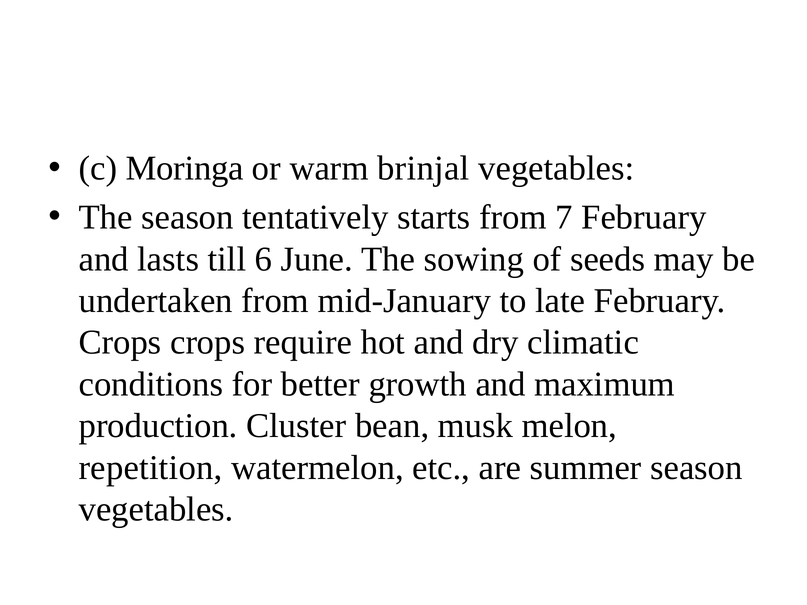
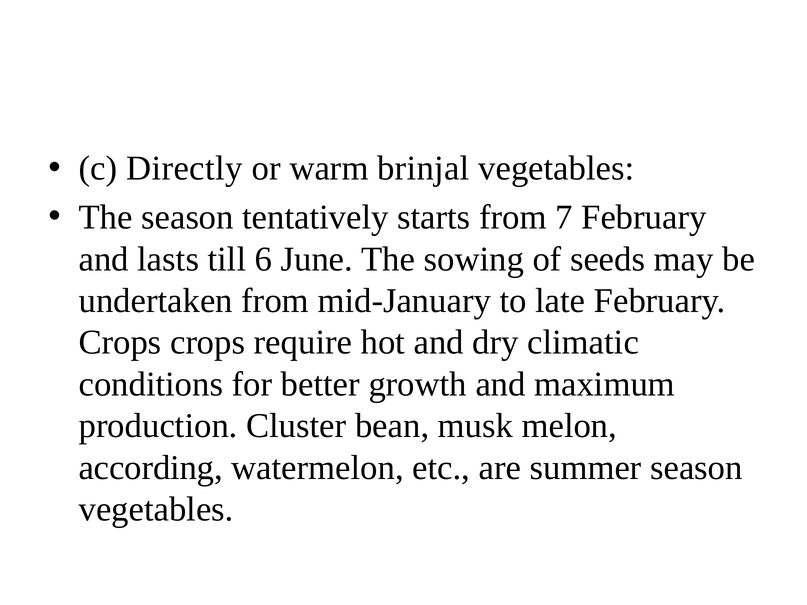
Moringa: Moringa -> Directly
repetition: repetition -> according
